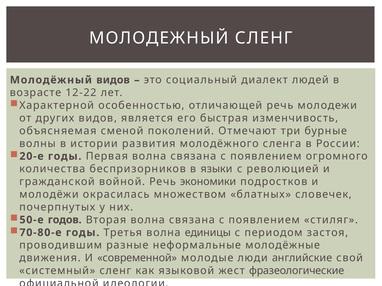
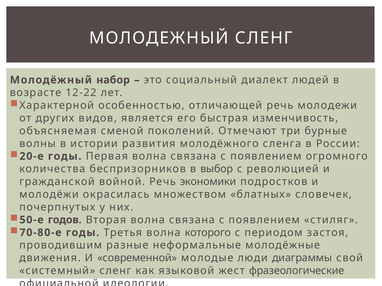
Молодёжный видов: видов -> набор
языки: языки -> выбор
единицы: единицы -> которого
английские: английские -> диаграммы
